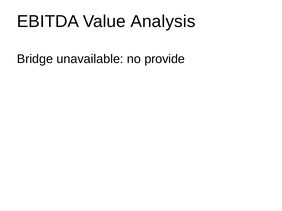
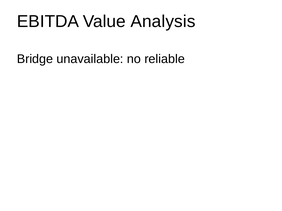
provide: provide -> reliable
